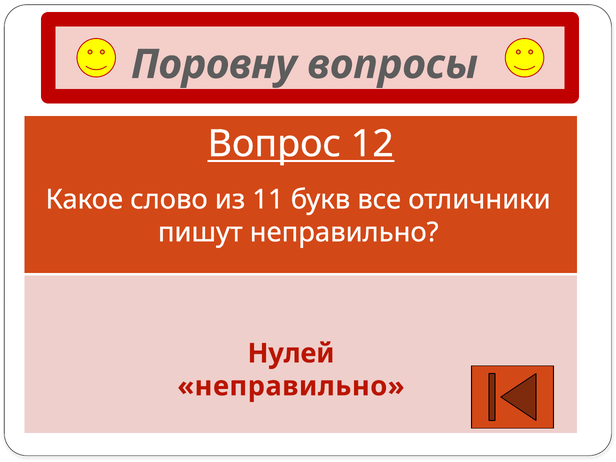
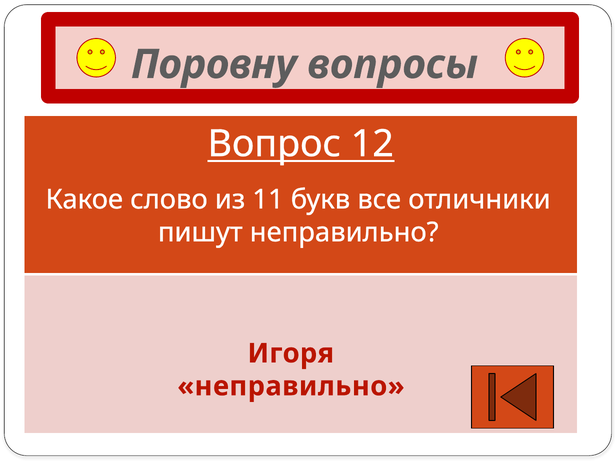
Нулей: Нулей -> Игоря
